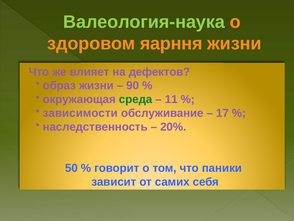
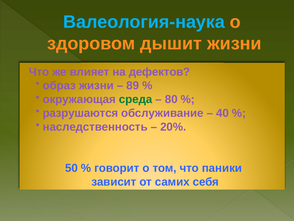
Валеология-наука colour: light green -> light blue
яарння: яарння -> дышит
90: 90 -> 89
11: 11 -> 80
зависимости: зависимости -> разрушаются
17: 17 -> 40
